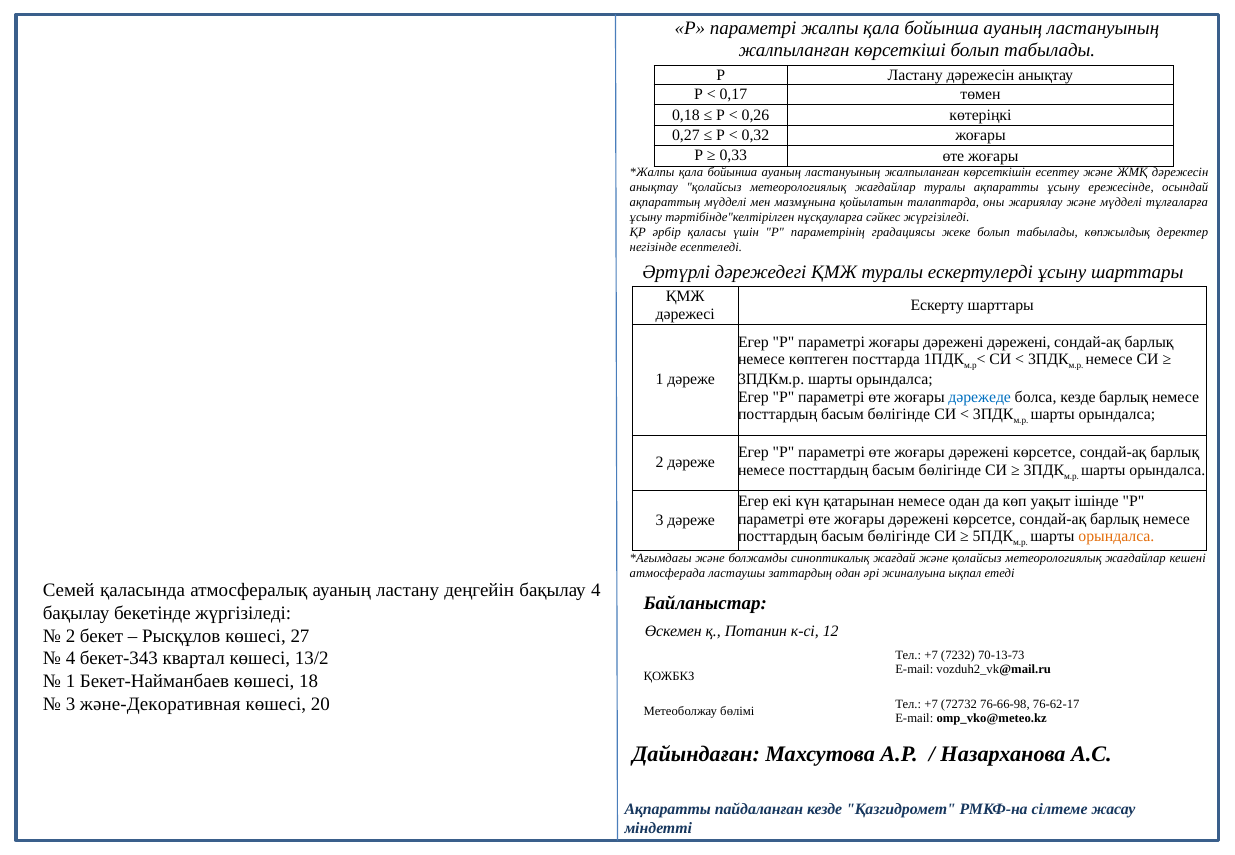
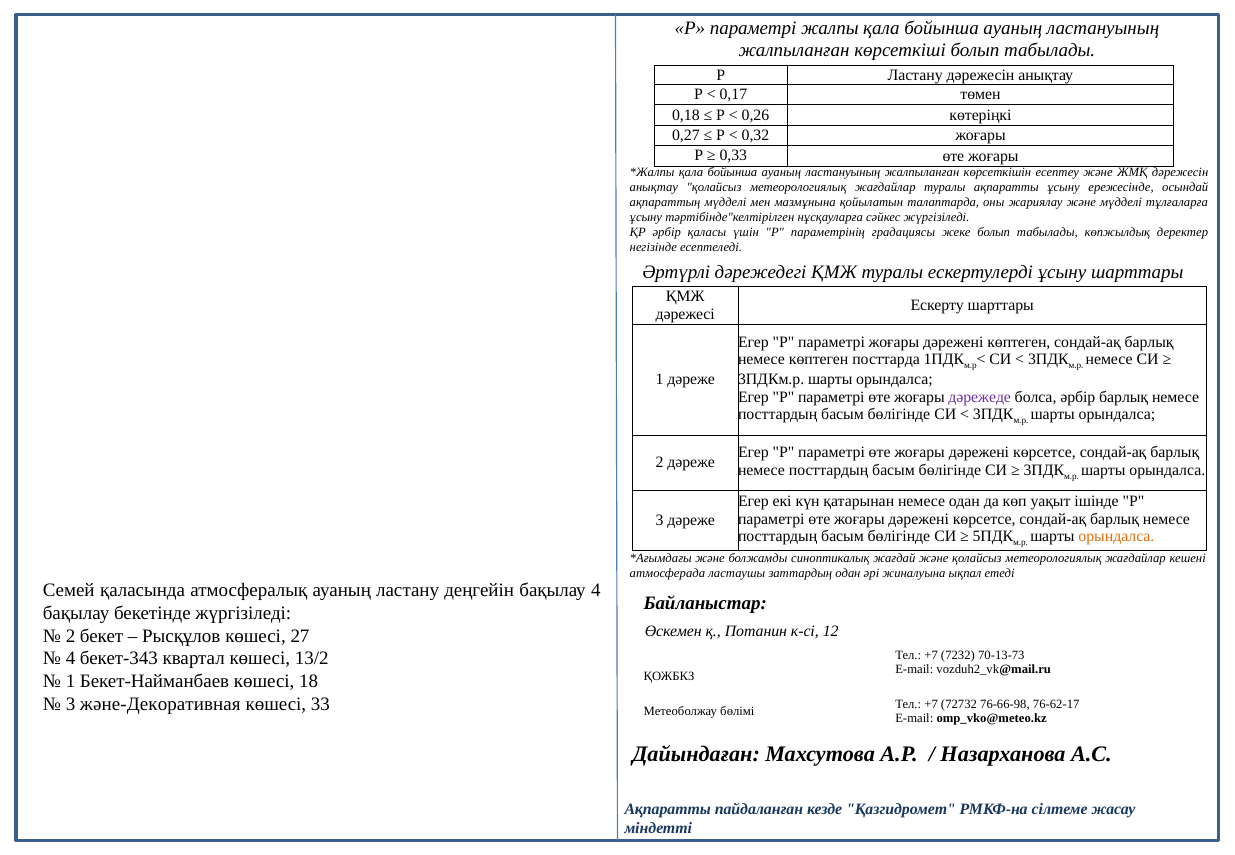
дәрежені дәрежені: дәрежені -> көптеген
дәрежеде colour: blue -> purple
болса кезде: кезде -> әрбір
20: 20 -> 33
